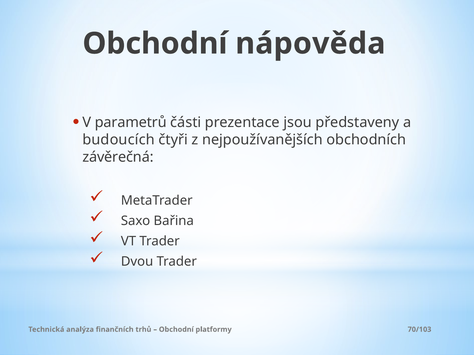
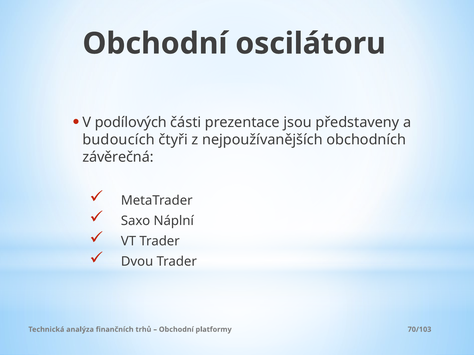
nápověda: nápověda -> oscilátoru
parametrů: parametrů -> podílových
Bařina: Bařina -> Náplní
